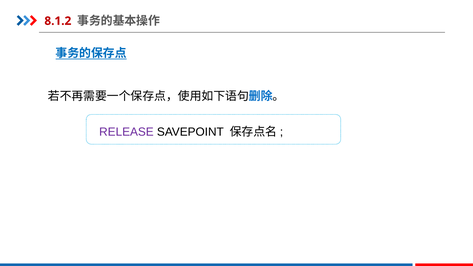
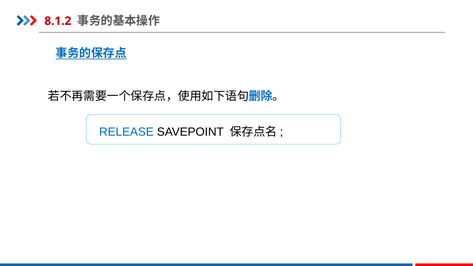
RELEASE colour: purple -> blue
